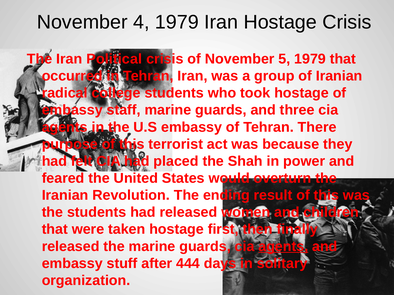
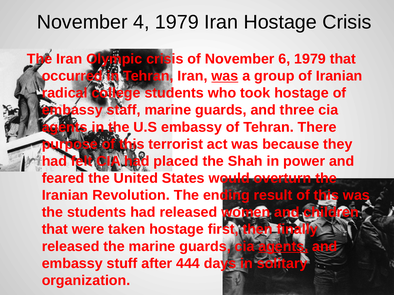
Political: Political -> Olympic
5: 5 -> 6
was at (225, 76) underline: none -> present
